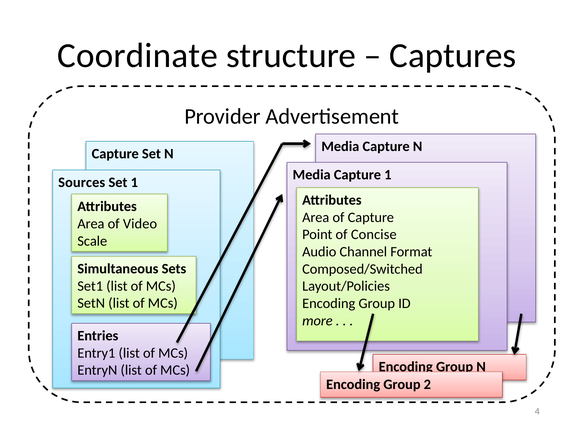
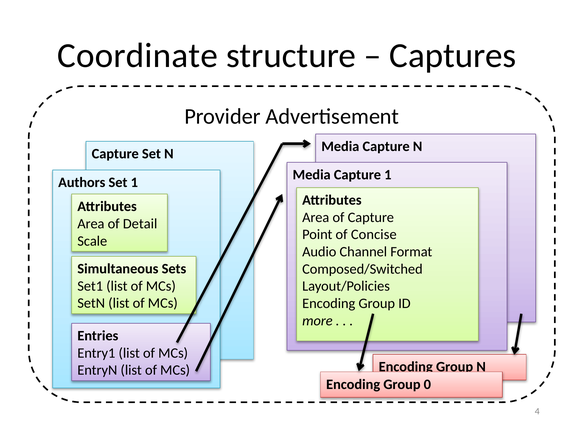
Sources: Sources -> Authors
Video: Video -> Detail
2: 2 -> 0
